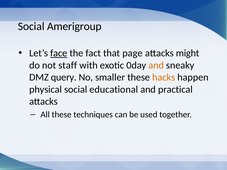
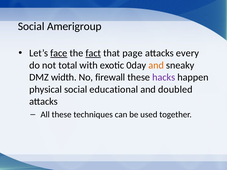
fact underline: none -> present
might: might -> every
staff: staff -> total
query: query -> width
smaller: smaller -> firewall
hacks colour: orange -> purple
practical: practical -> doubled
